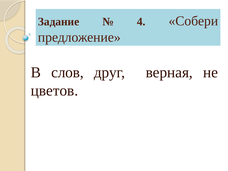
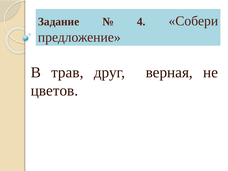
слов: слов -> трав
